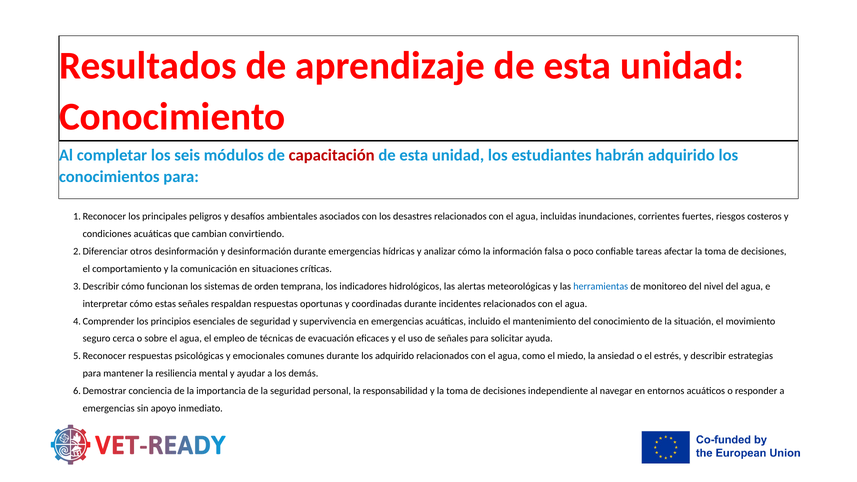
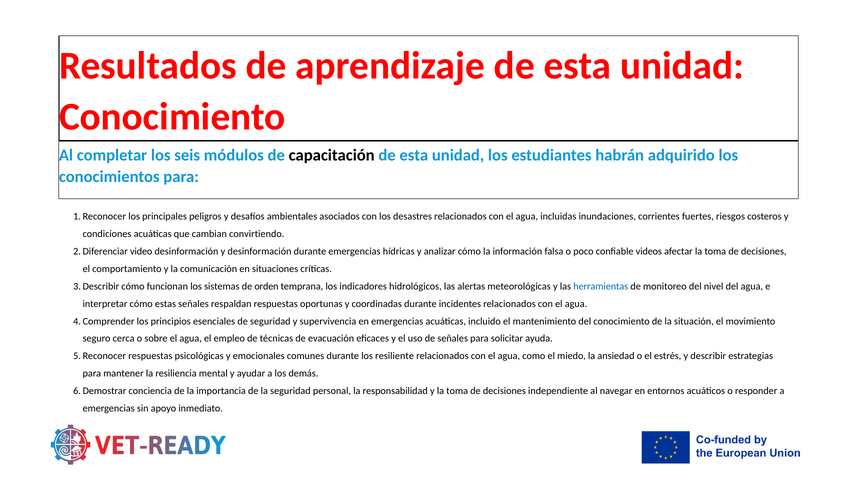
capacitación colour: red -> black
otros: otros -> video
tareas: tareas -> videos
los adquirido: adquirido -> resiliente
